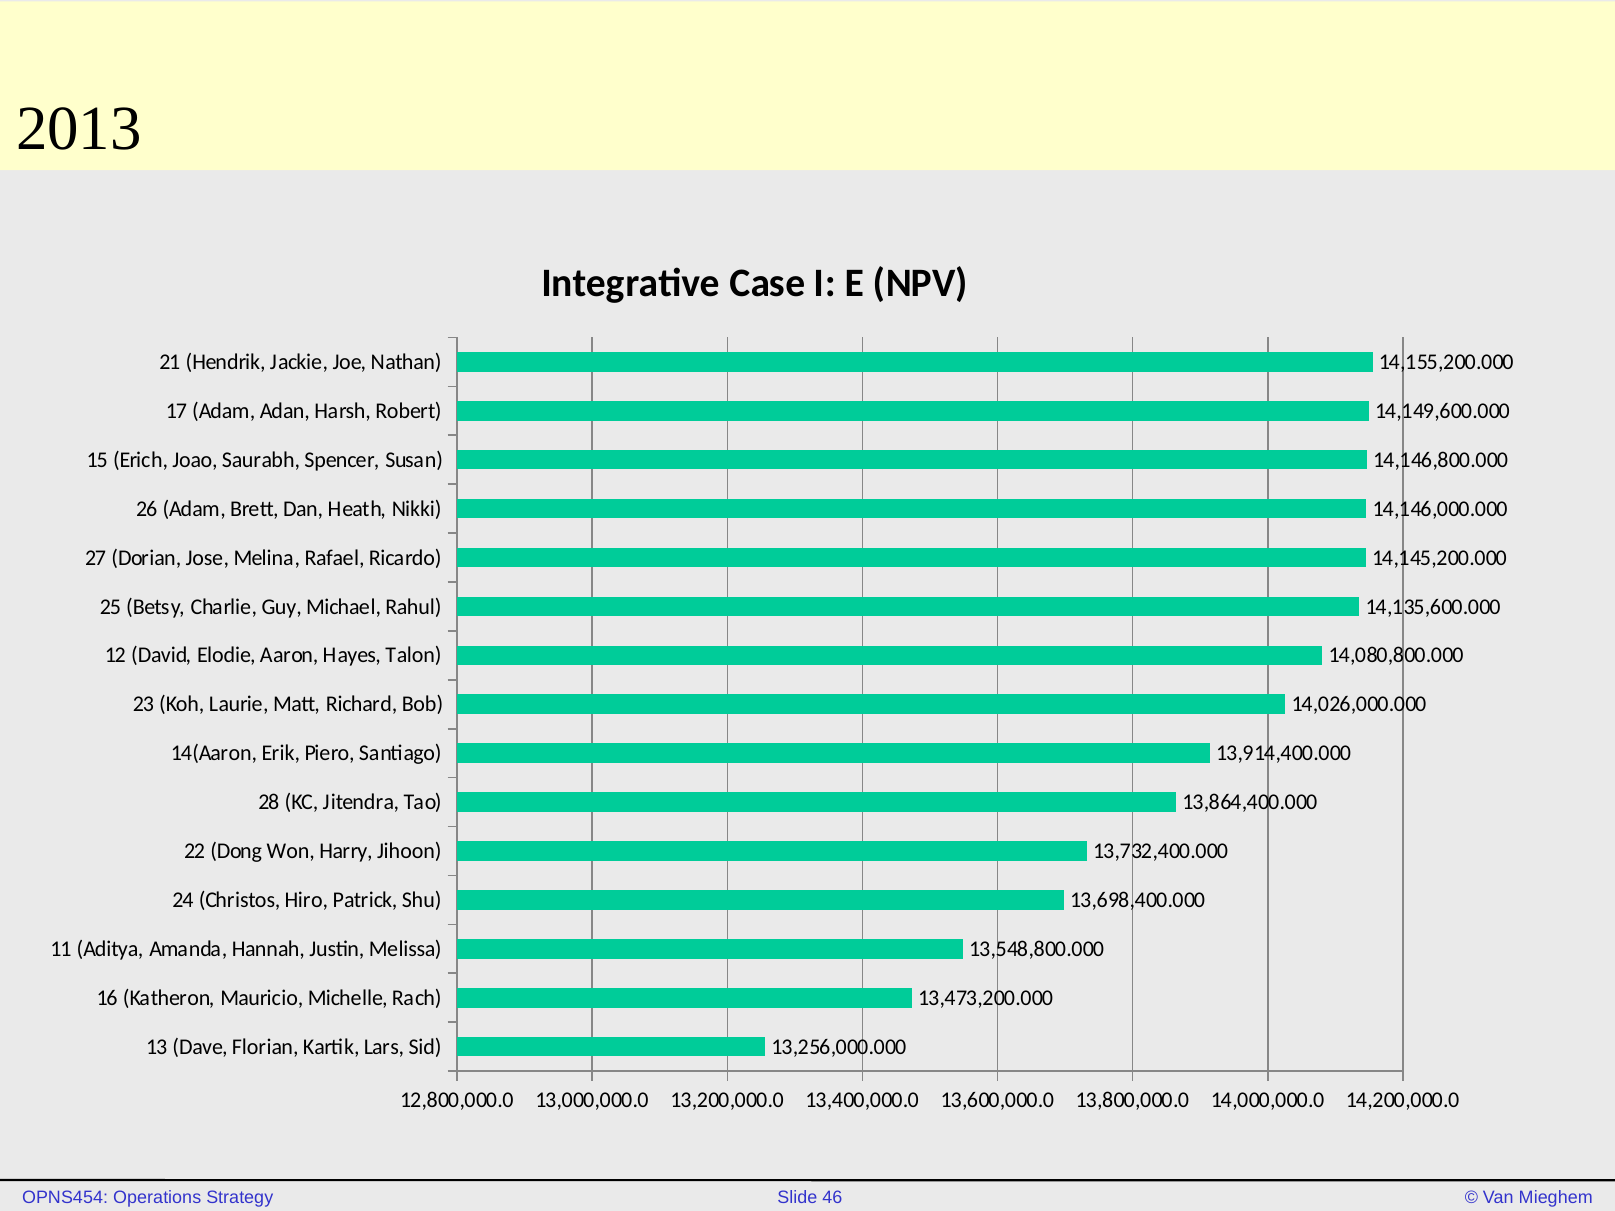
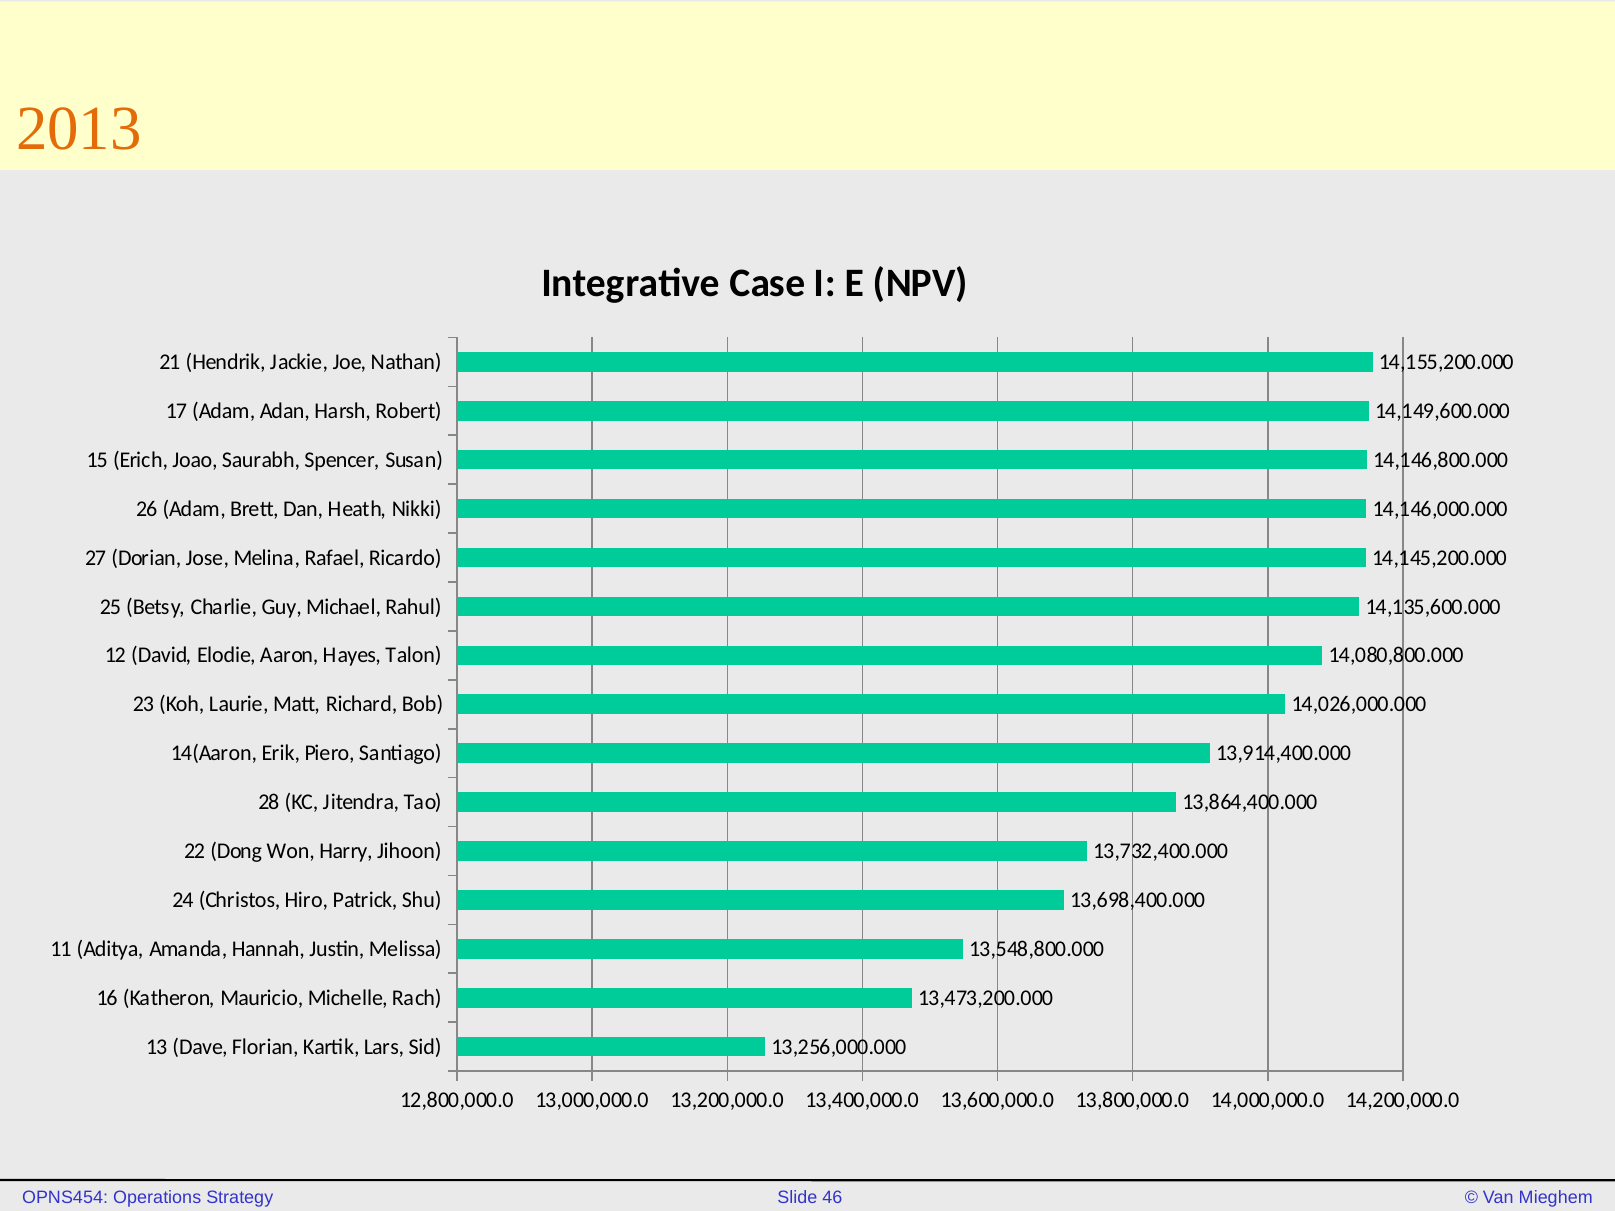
2013 colour: black -> orange
